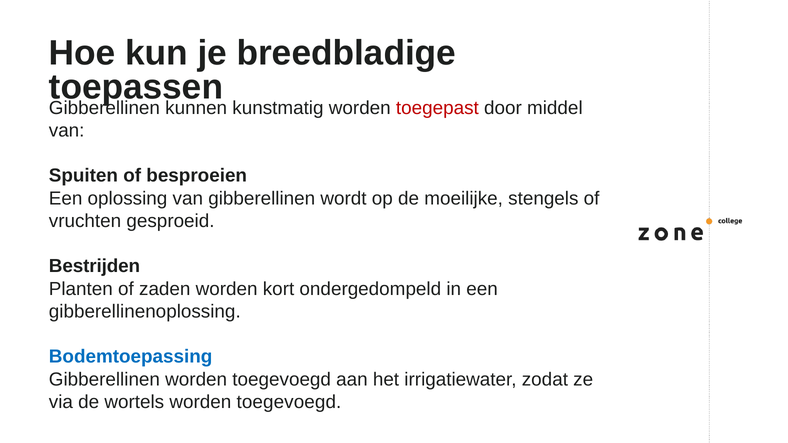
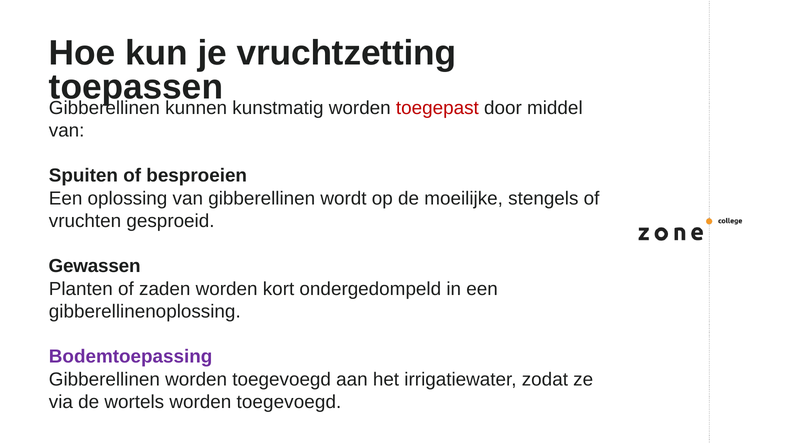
breedbladige: breedbladige -> vruchtzetting
Bestrijden: Bestrijden -> Gewassen
Bodemtoepassing colour: blue -> purple
